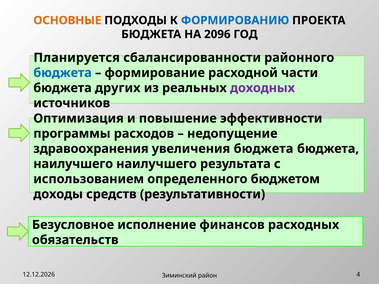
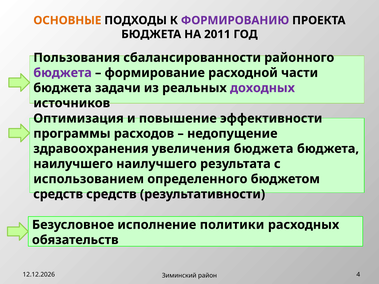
ФОРМИРОВАНИЮ colour: blue -> purple
2096: 2096 -> 2011
Планируется: Планируется -> Пользования
бюджета at (63, 73) colour: blue -> purple
других: других -> задачи
доходы at (58, 194): доходы -> средств
финансов: финансов -> политики
